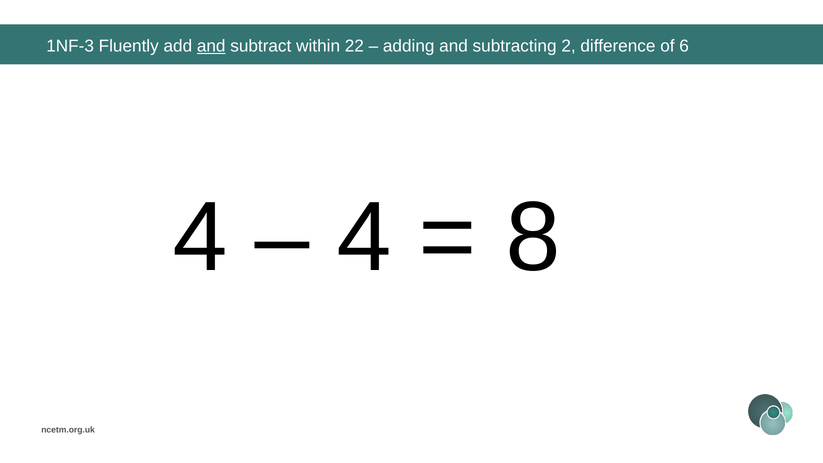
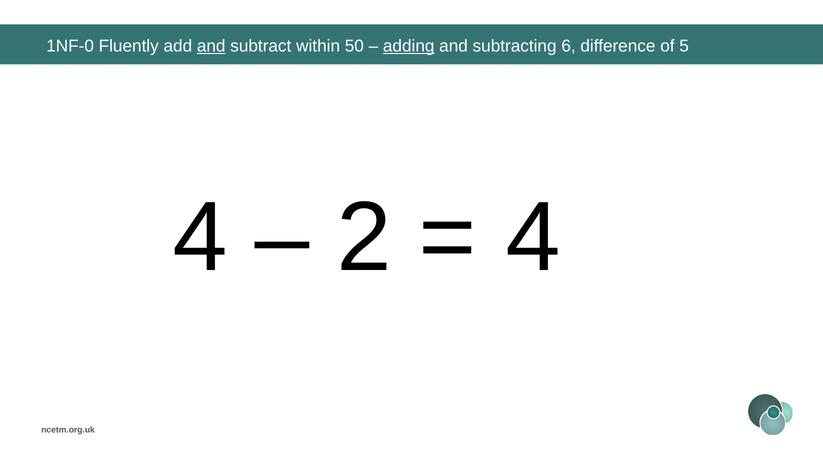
1NF-3: 1NF-3 -> 1NF-0
22: 22 -> 50
adding underline: none -> present
2: 2 -> 6
6: 6 -> 5
4 at (364, 238): 4 -> 2
8 at (533, 238): 8 -> 4
